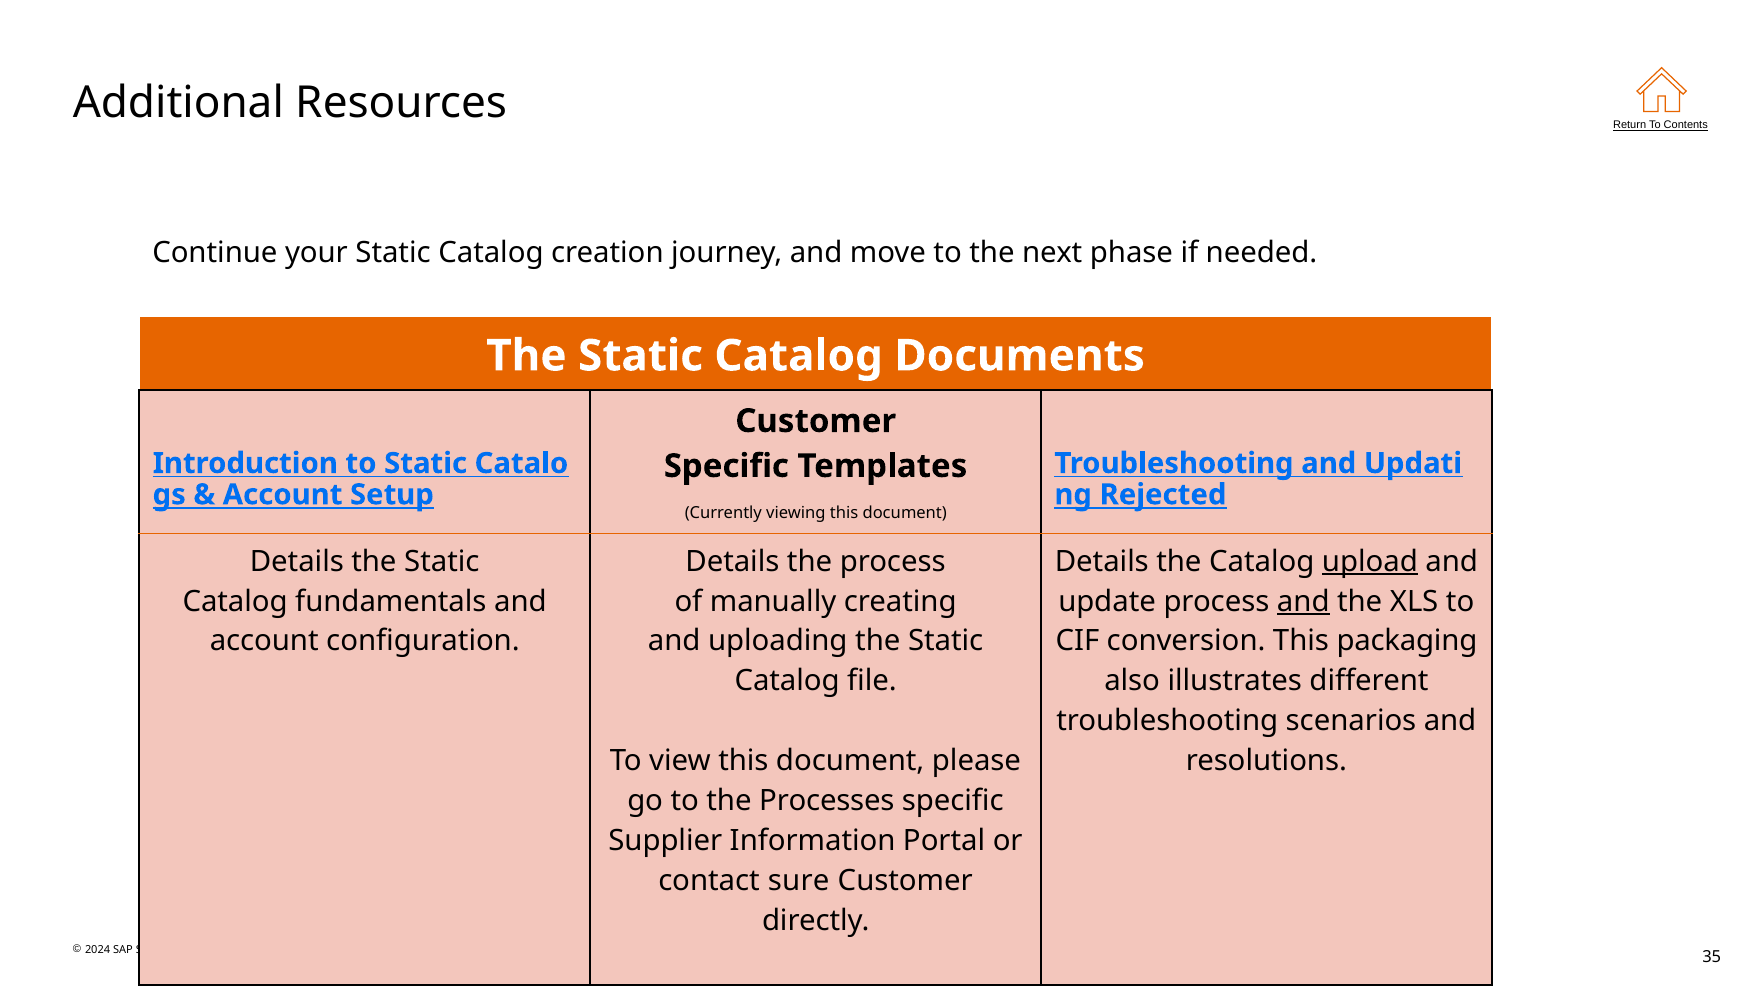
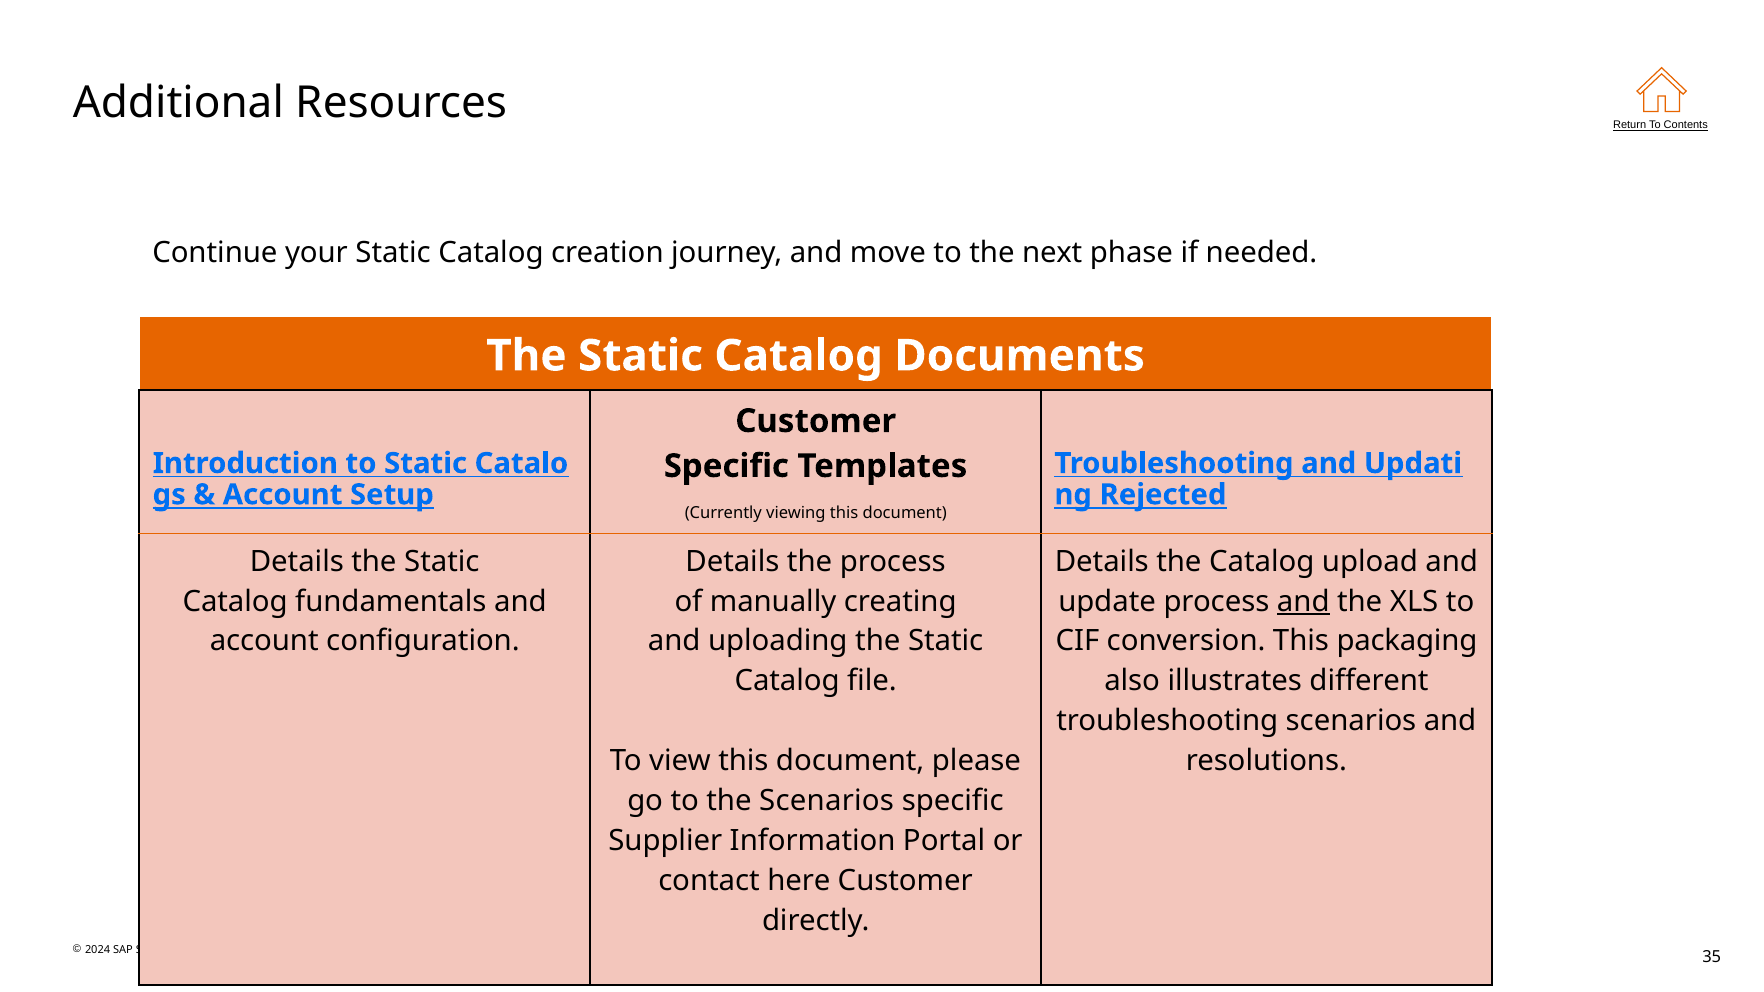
upload underline: present -> none
the Processes: Processes -> Scenarios
sure: sure -> here
